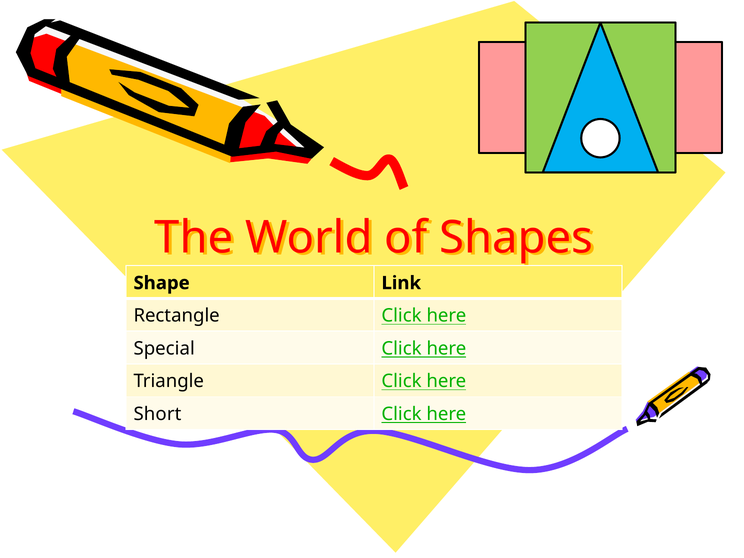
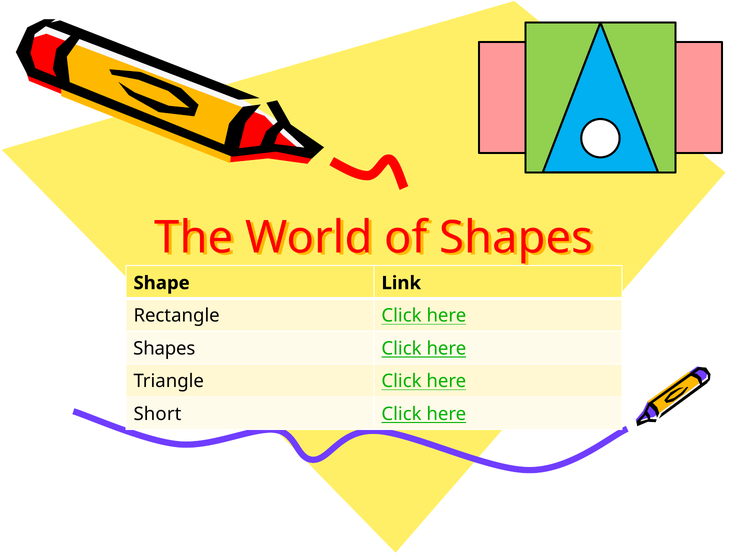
Special at (164, 349): Special -> Shapes
